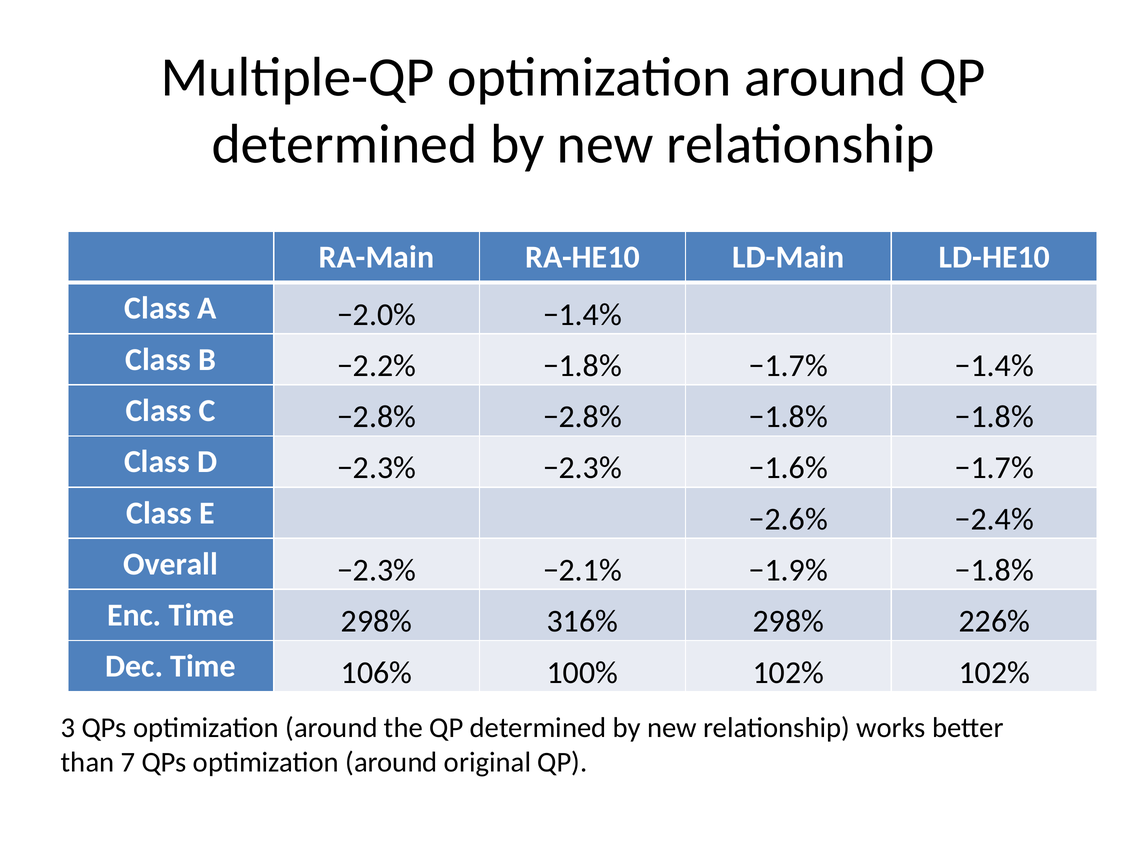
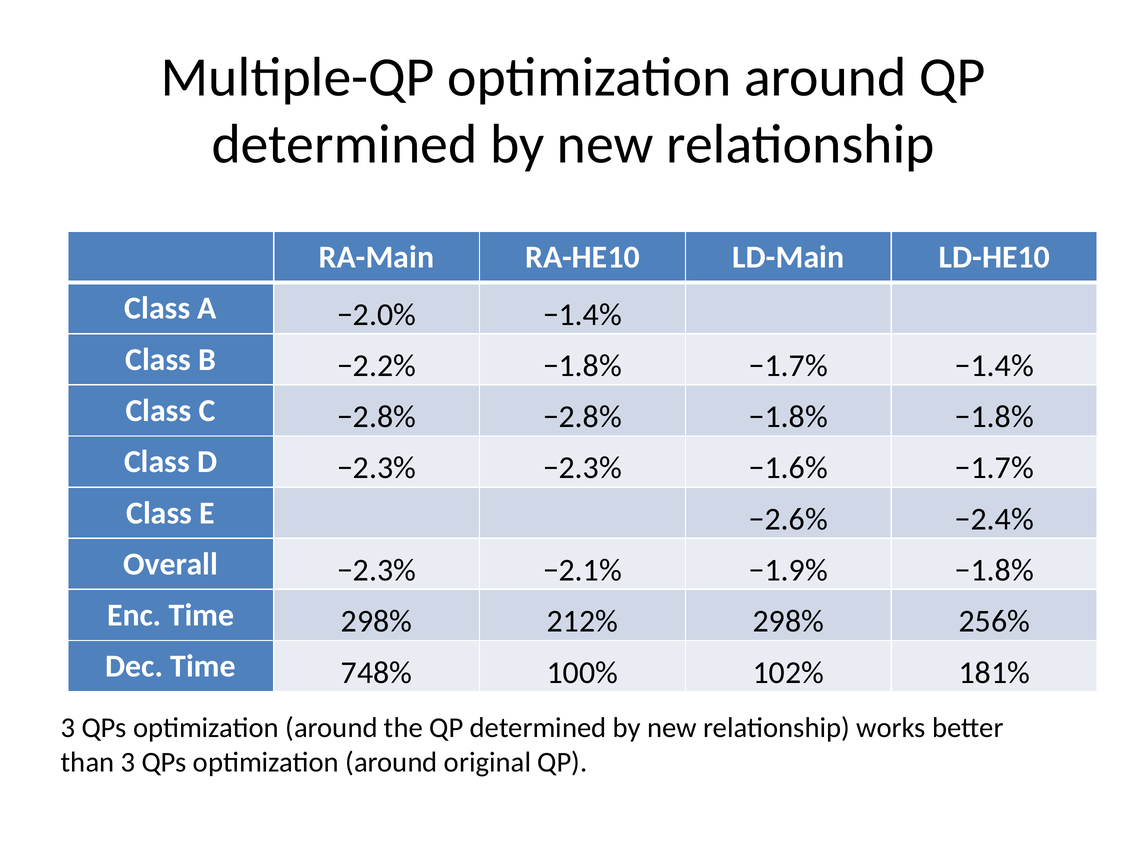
316%: 316% -> 212%
226%: 226% -> 256%
106%: 106% -> 748%
102% 102%: 102% -> 181%
than 7: 7 -> 3
